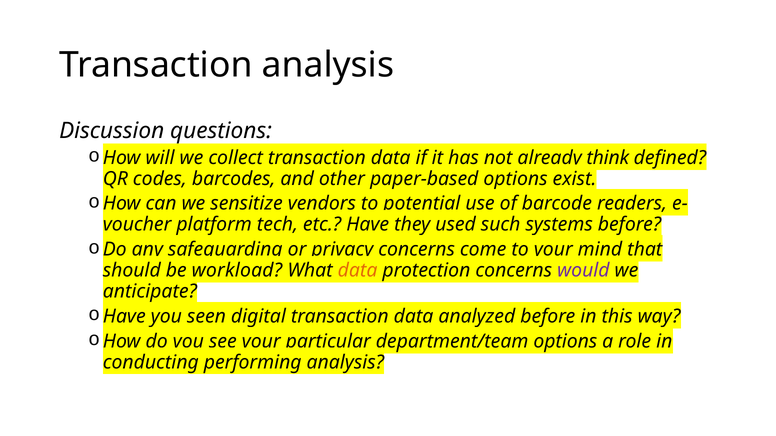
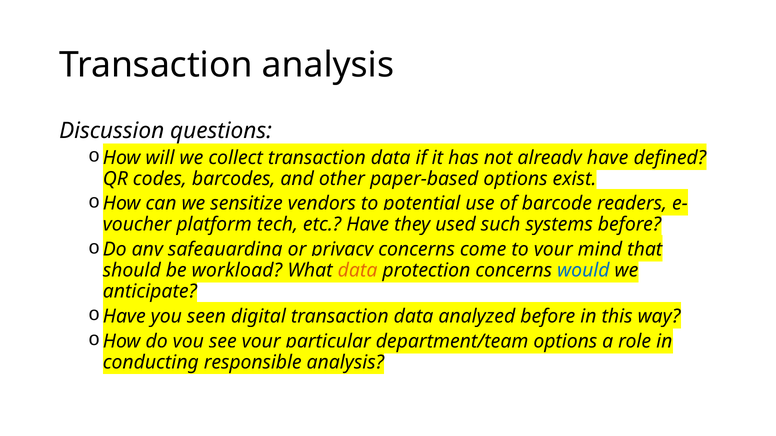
think at (608, 158): think -> have
would colour: purple -> blue
performing: performing -> responsible
